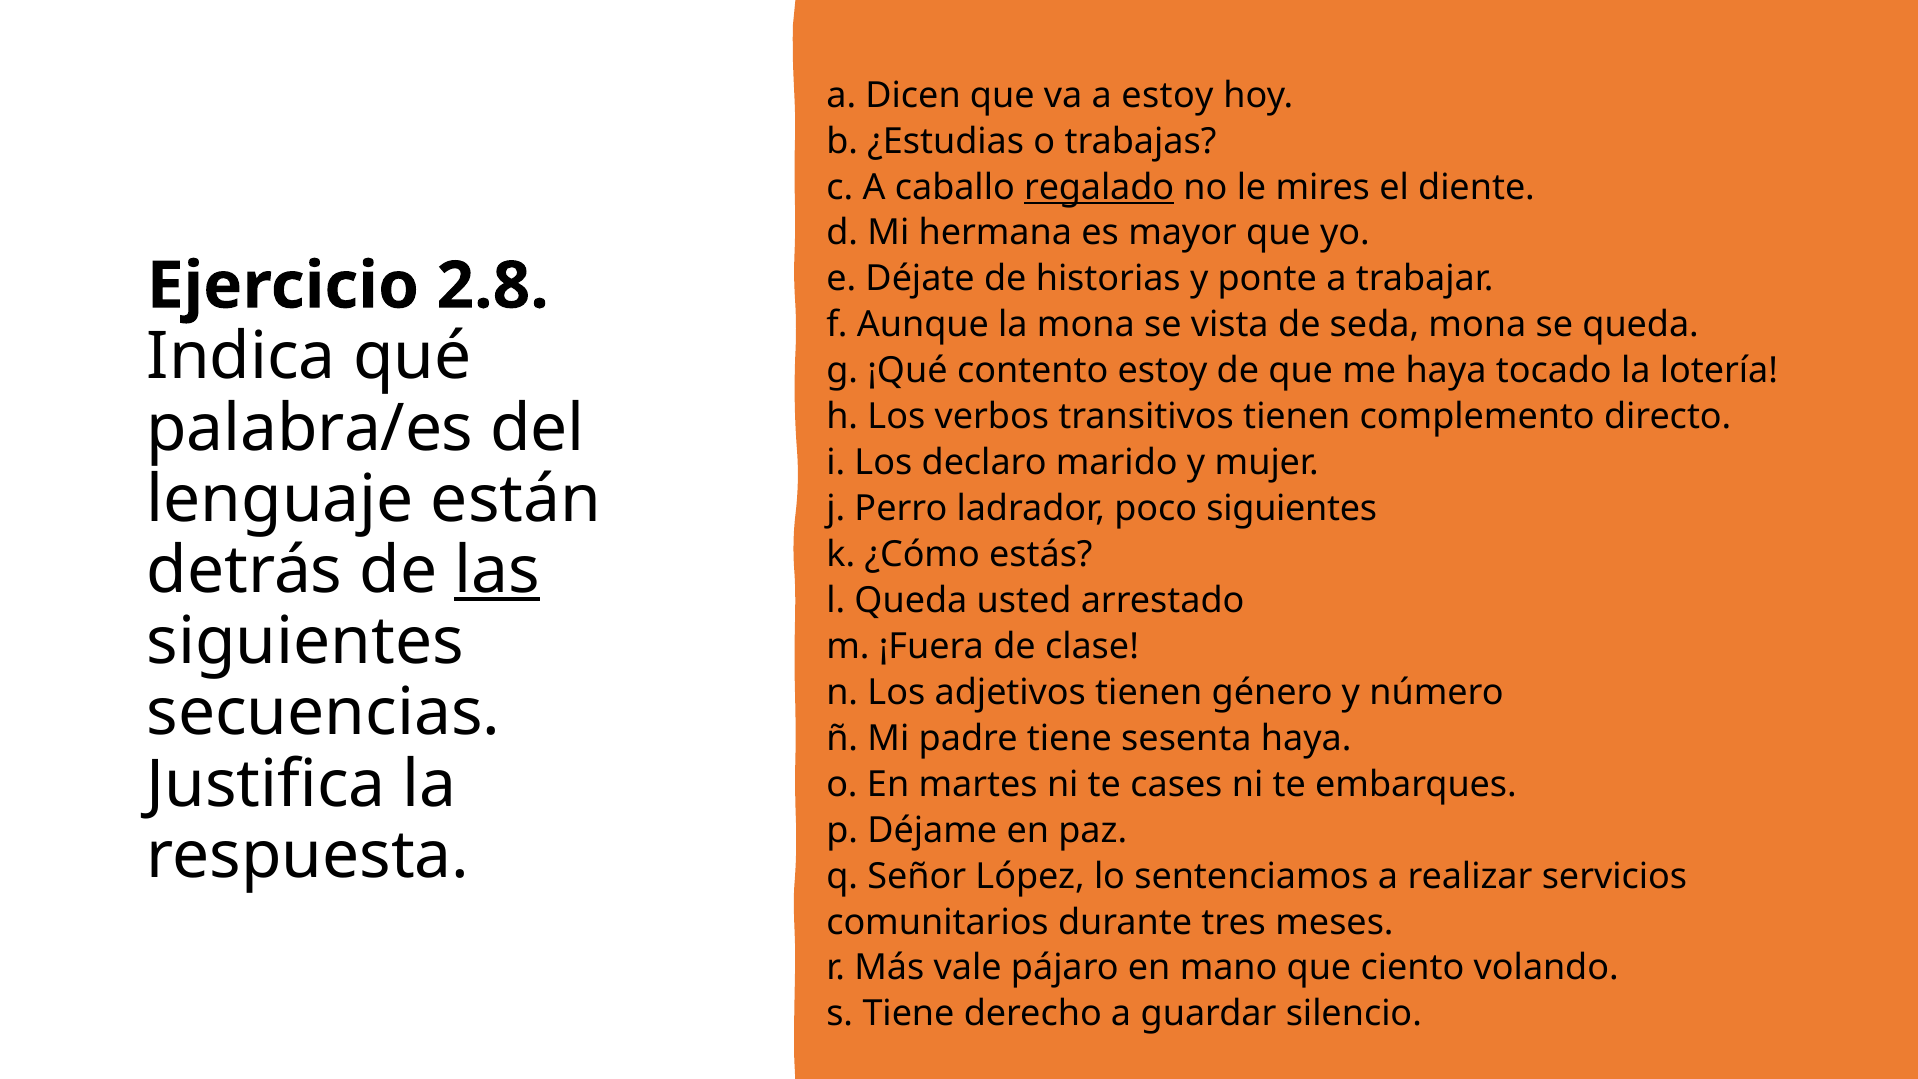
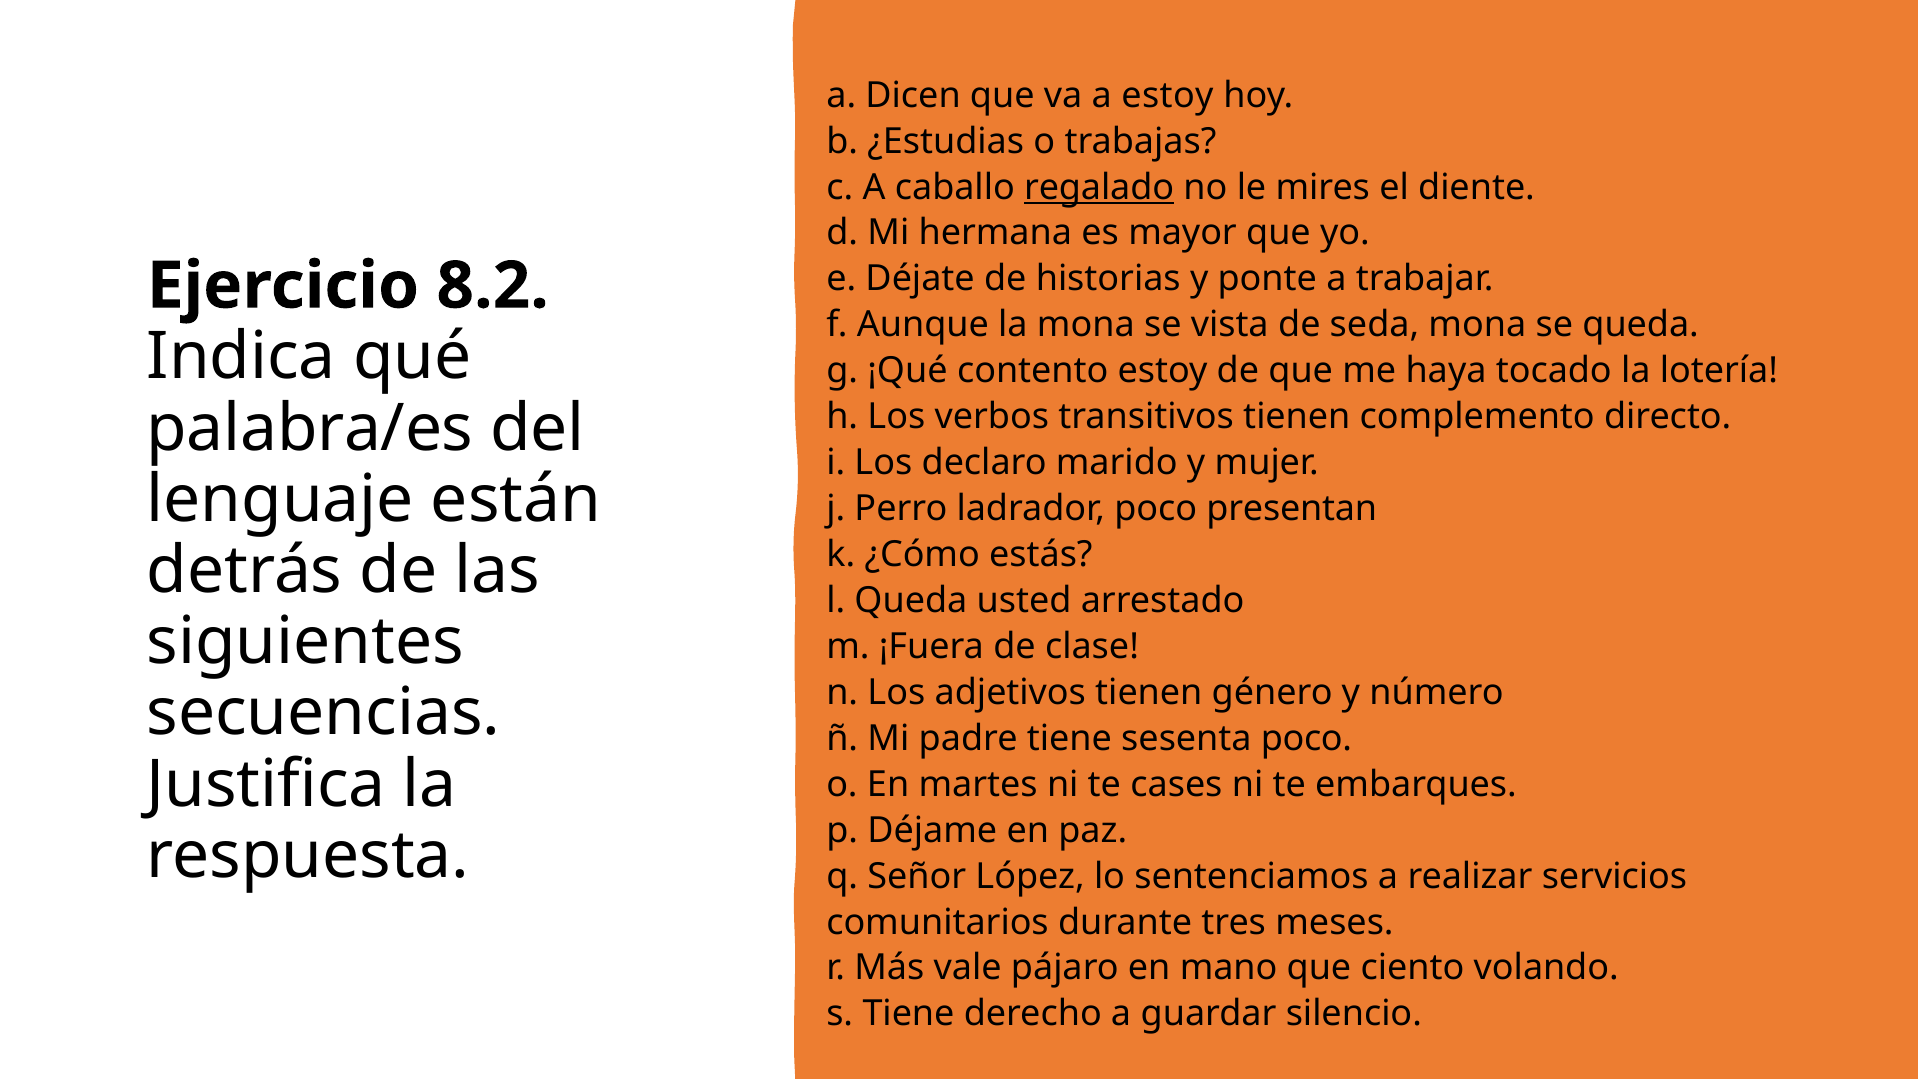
2.8: 2.8 -> 8.2
poco siguientes: siguientes -> presentan
las underline: present -> none
sesenta haya: haya -> poco
